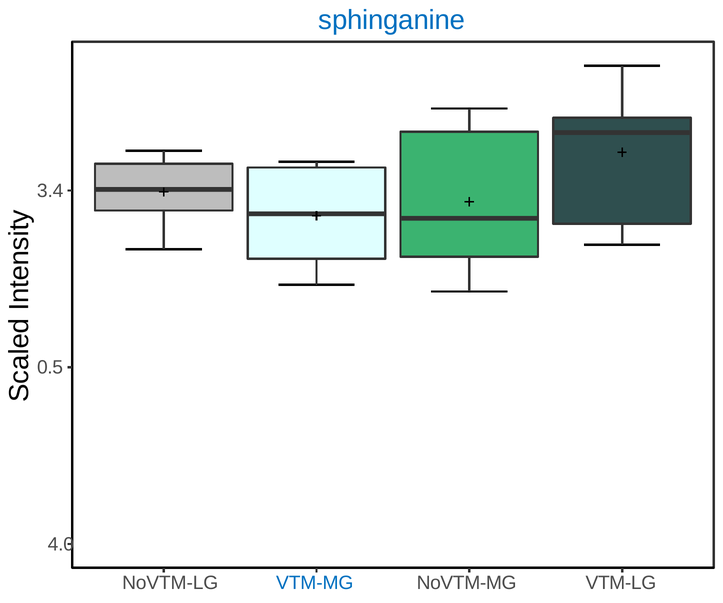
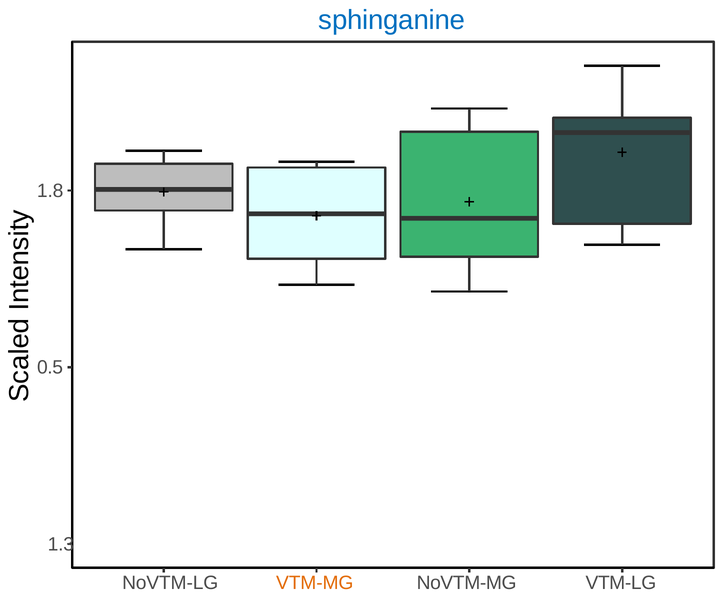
3.4: 3.4 -> 1.8
4.0: 4.0 -> 1.3
VTM-MG colour: blue -> orange
